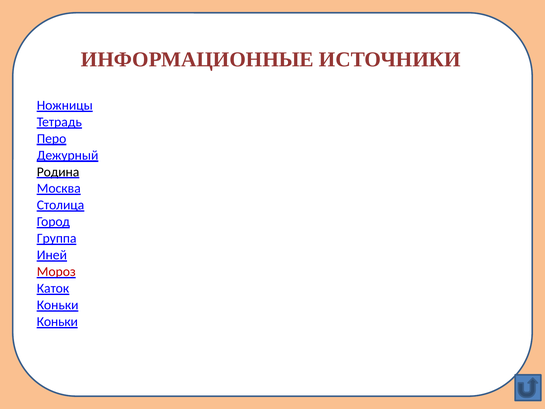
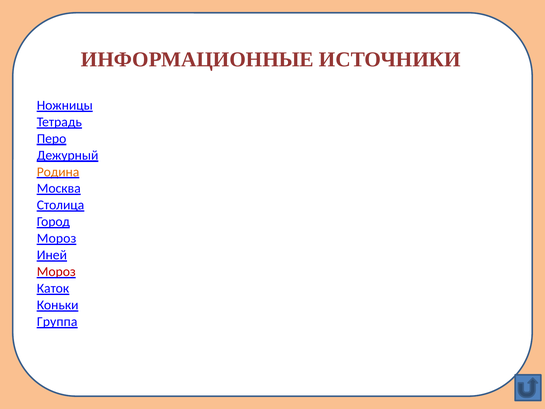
Родина colour: black -> orange
Группа at (57, 238): Группа -> Мороз
Коньки at (57, 321): Коньки -> Группа
